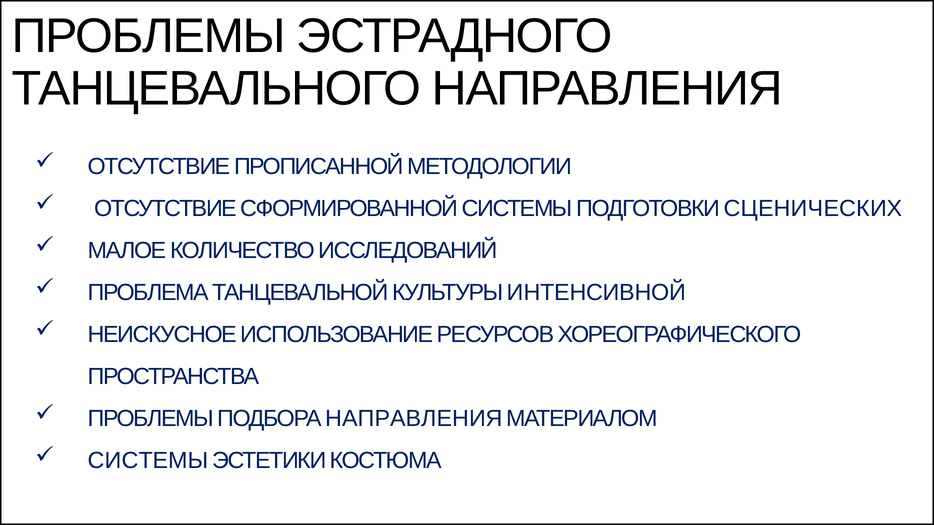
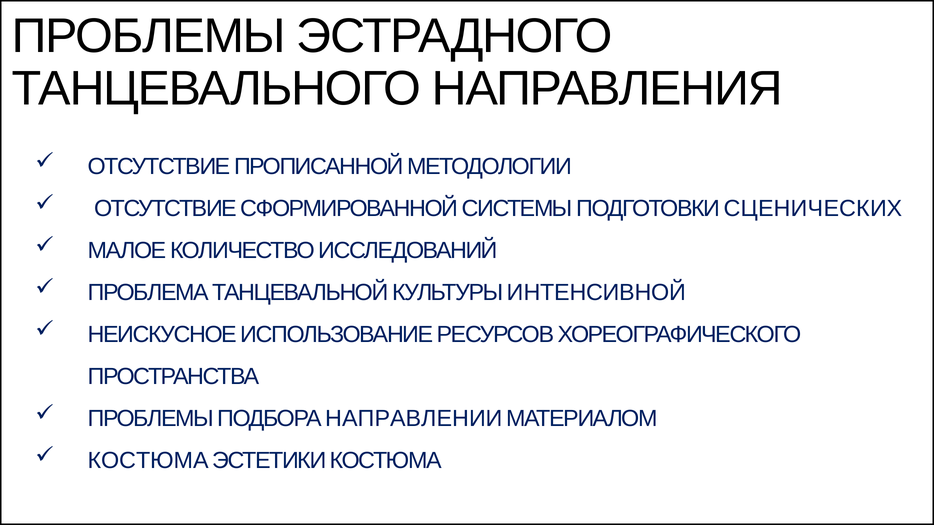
ПОДБОРА НАПРАВЛЕНИЯ: НАПРАВЛЕНИЯ -> НАПРАВЛЕНИИ
СИСТЕМЫ at (148, 461): СИСТЕМЫ -> КОСТЮМА
